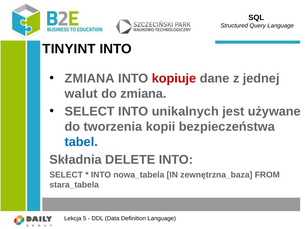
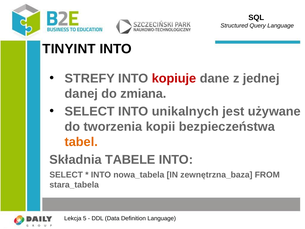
ZMIANA at (90, 78): ZMIANA -> STREFY
walut: walut -> danej
tabel colour: blue -> orange
DELETE: DELETE -> TABELE
